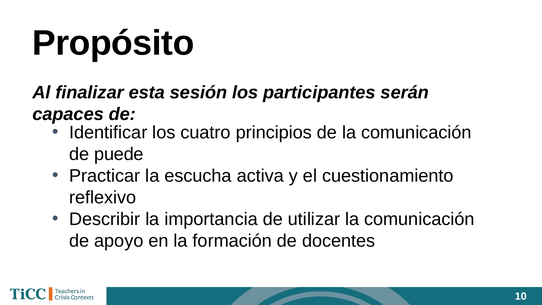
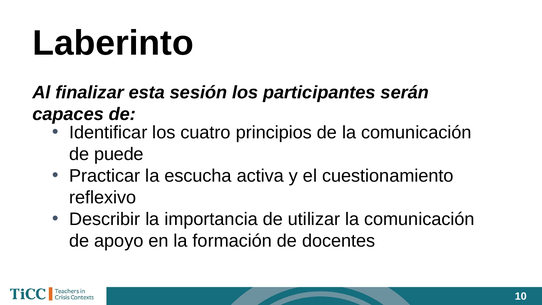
Propósito: Propósito -> Laberinto
